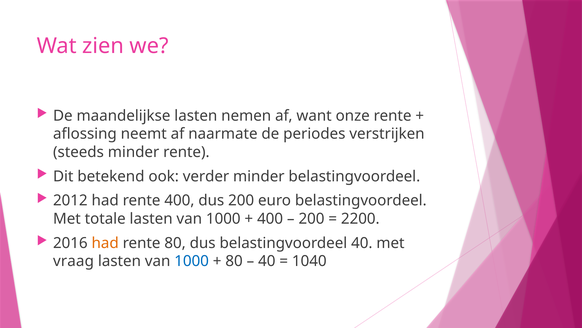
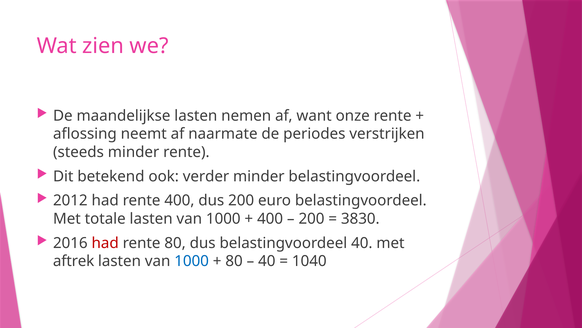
2200: 2200 -> 3830
had at (105, 243) colour: orange -> red
vraag: vraag -> aftrek
